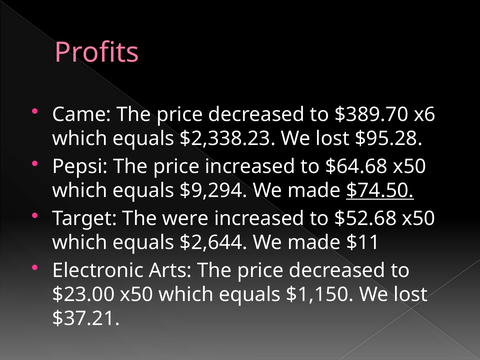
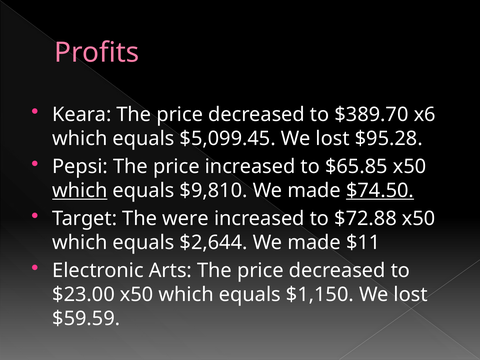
Came: Came -> Keara
$2,338.23: $2,338.23 -> $5,099.45
$64.68: $64.68 -> $65.85
which at (80, 191) underline: none -> present
$9,294: $9,294 -> $9,810
$52.68: $52.68 -> $72.88
$37.21: $37.21 -> $59.59
